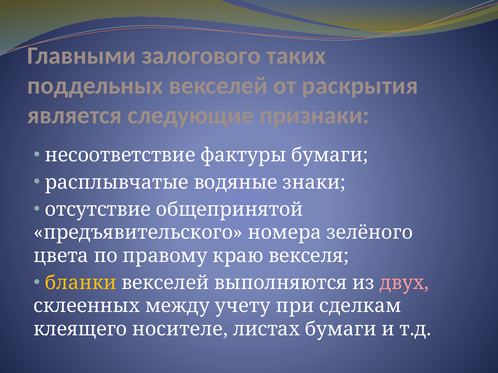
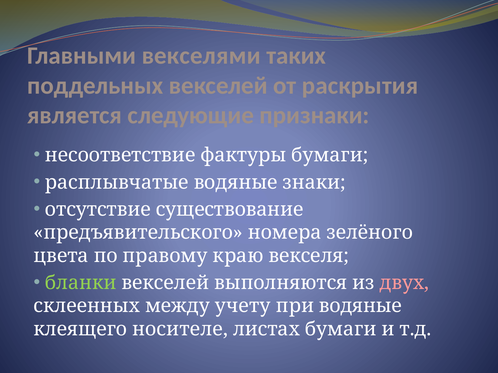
залогового: залогового -> векселями
общепринятой: общепринятой -> существование
бланки colour: yellow -> light green
при сделкам: сделкам -> водяные
